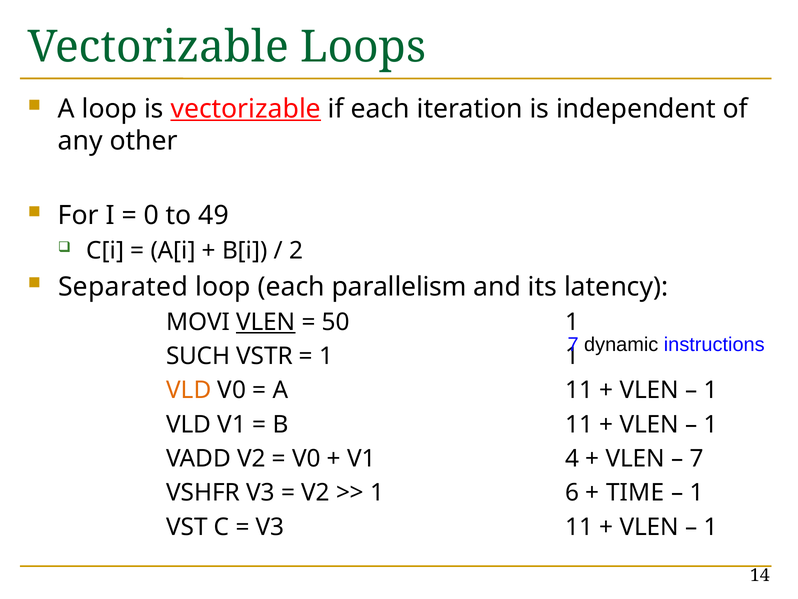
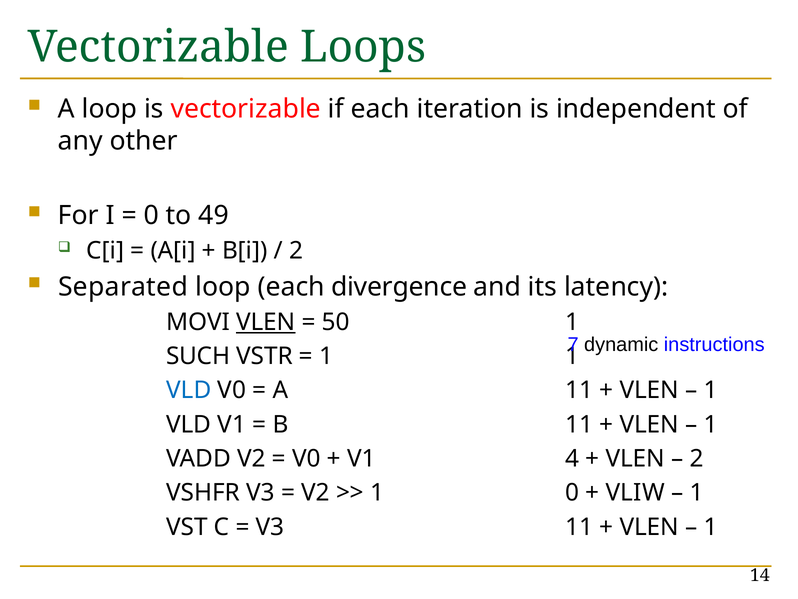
vectorizable at (246, 109) underline: present -> none
parallelism: parallelism -> divergence
VLD at (189, 390) colour: orange -> blue
7 at (697, 458): 7 -> 2
1 6: 6 -> 0
TIME: TIME -> VLIW
